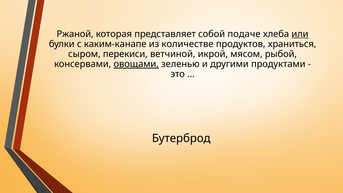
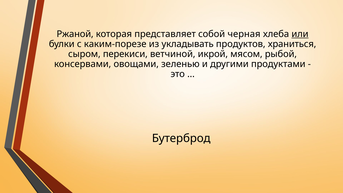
подаче: подаче -> черная
каким-канапе: каким-канапе -> каким-порезе
количестве: количестве -> укладывать
овощами underline: present -> none
